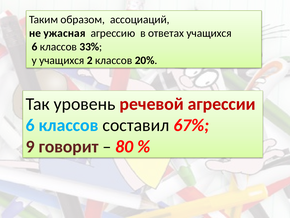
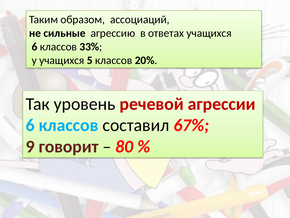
ужасная: ужасная -> сильные
2: 2 -> 5
